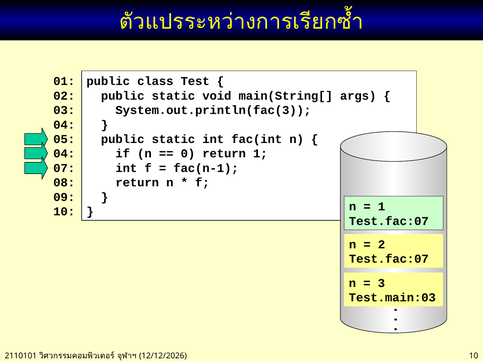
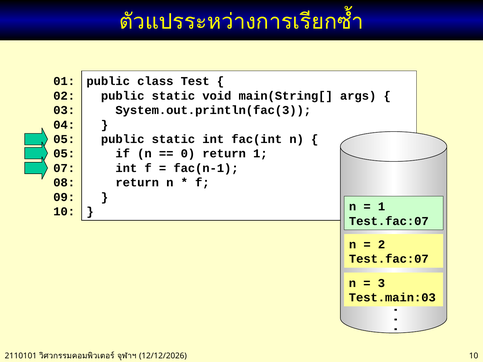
04 at (64, 154): 04 -> 05
